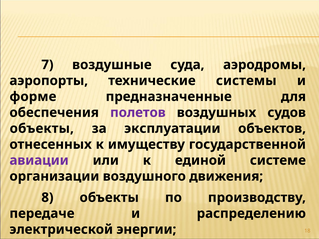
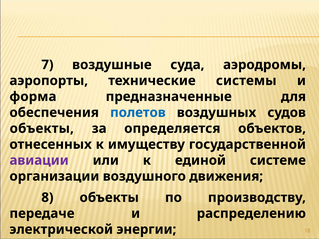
форме: форме -> форма
полетов colour: purple -> blue
эксплуатации: эксплуатации -> определяется
